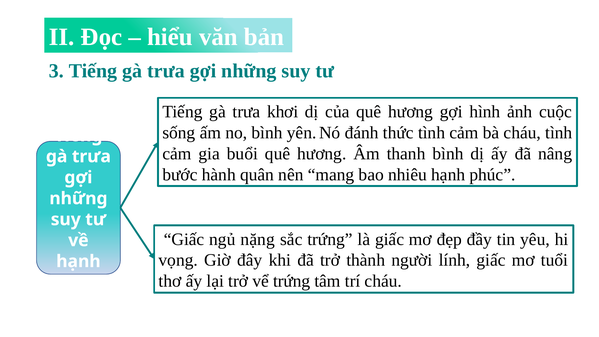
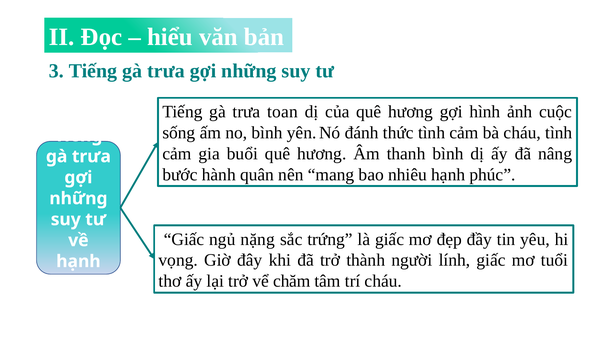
khơi: khơi -> toan
vể trứng: trứng -> chăm
